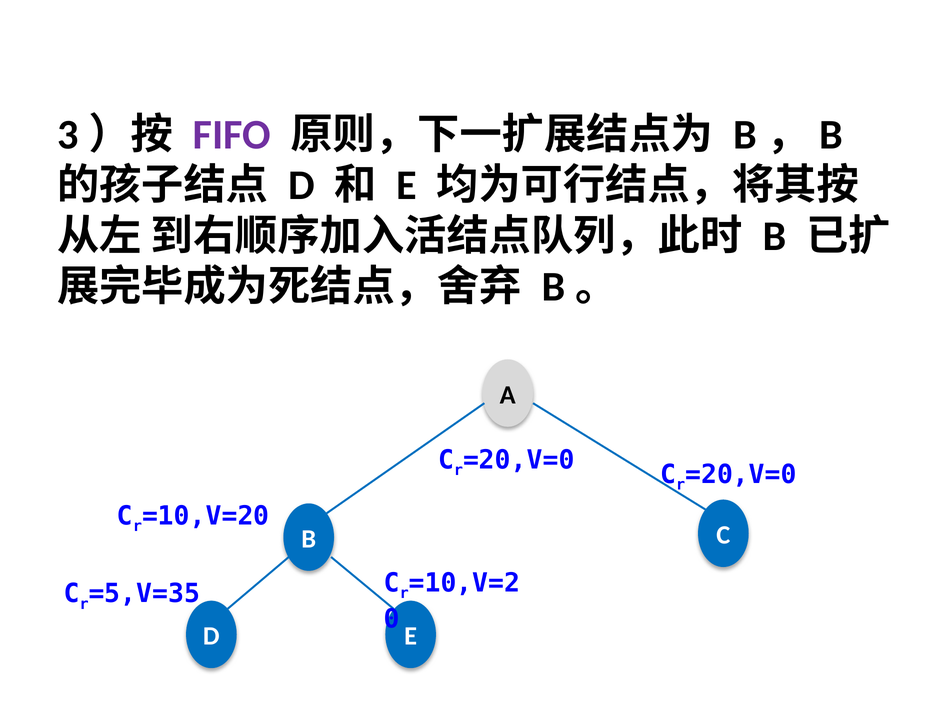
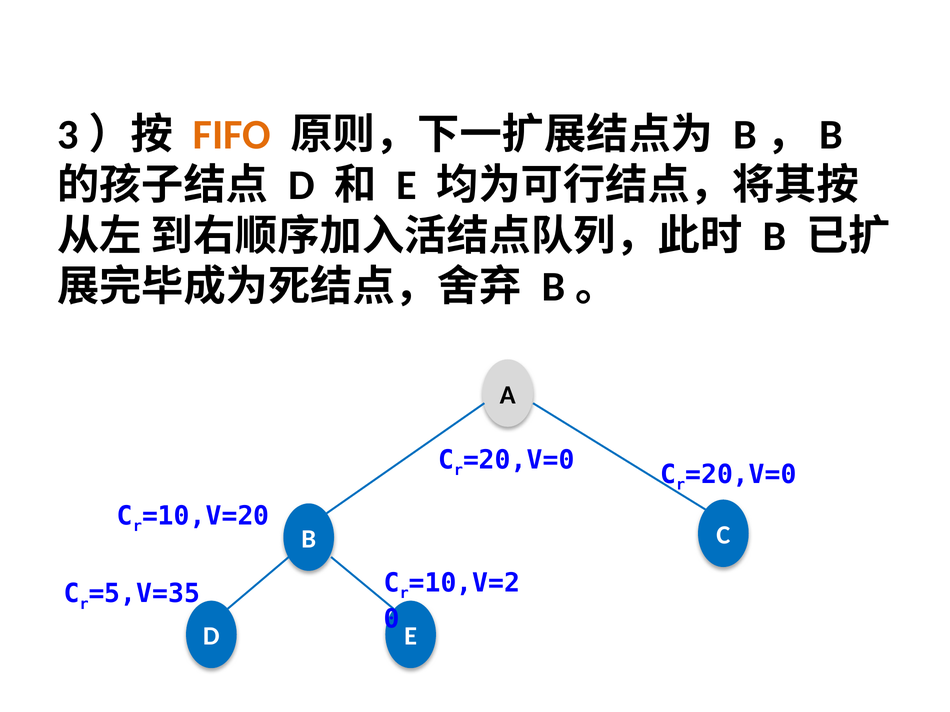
FIFO colour: purple -> orange
